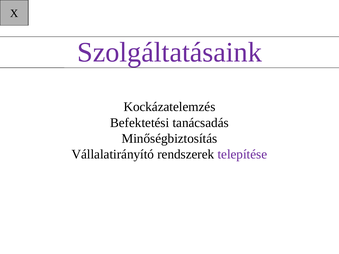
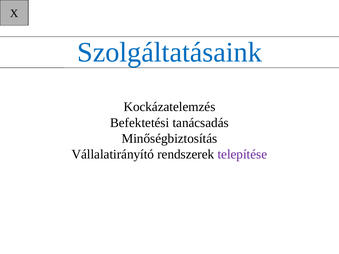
Szolgáltatásaink colour: purple -> blue
